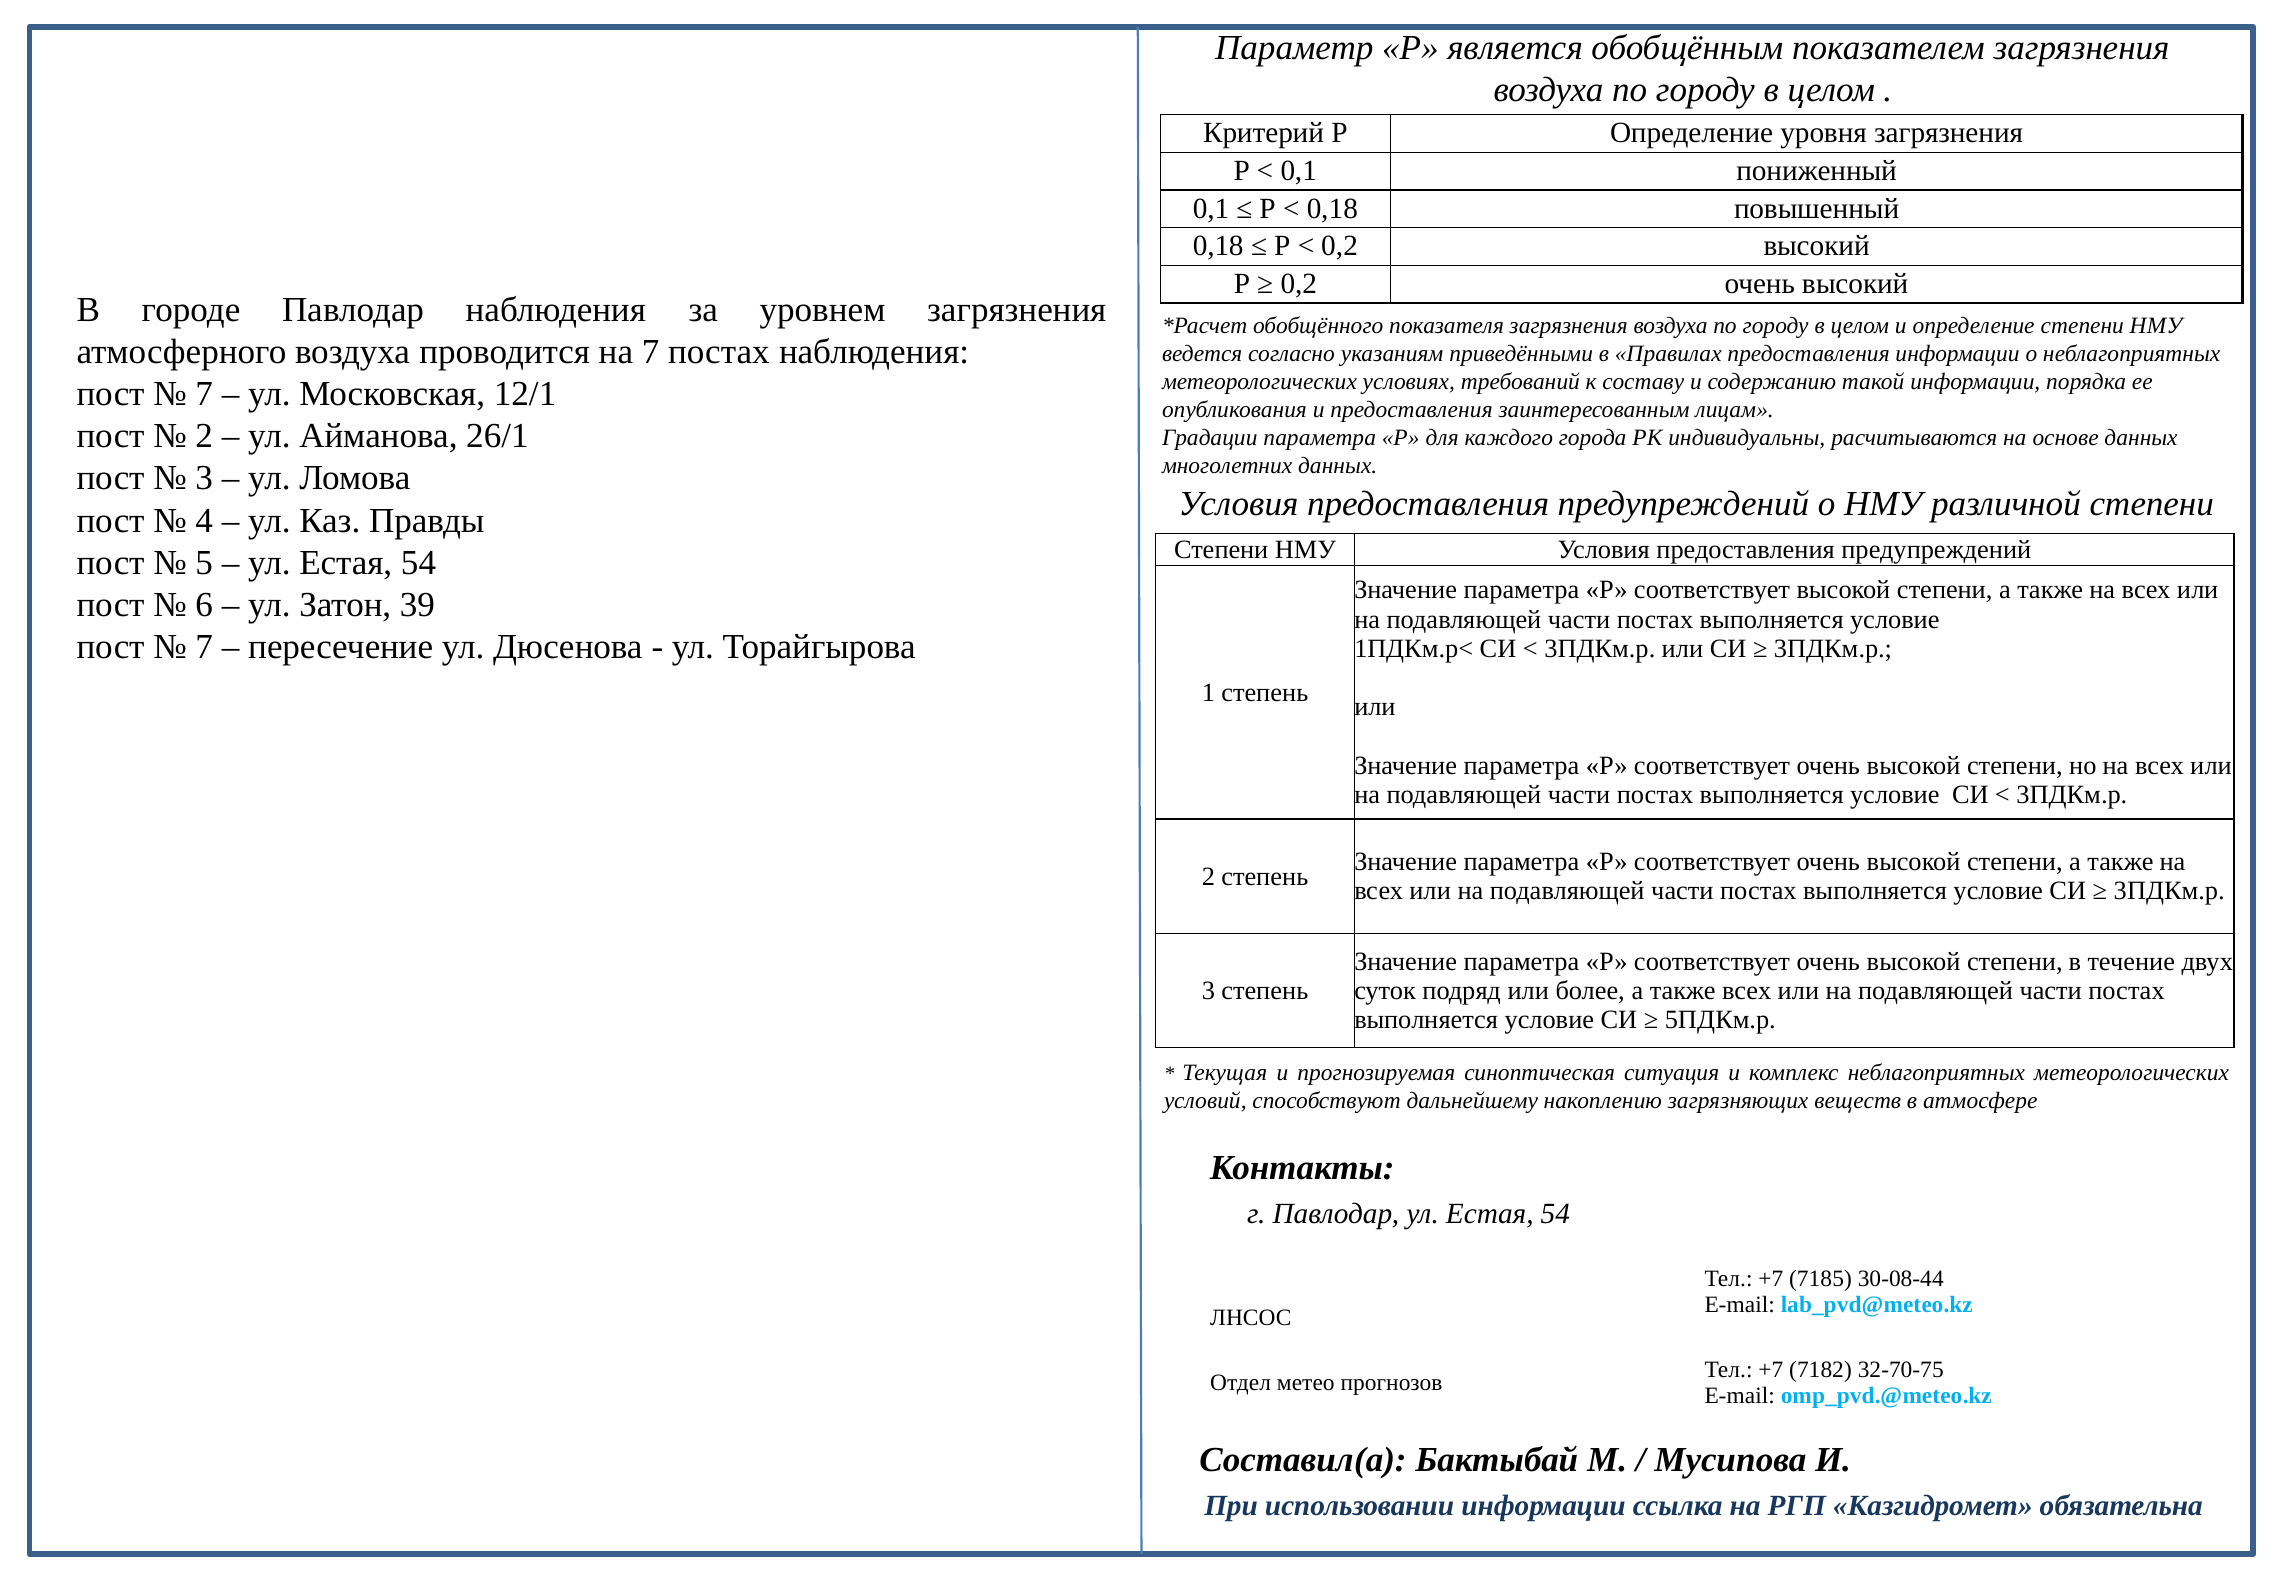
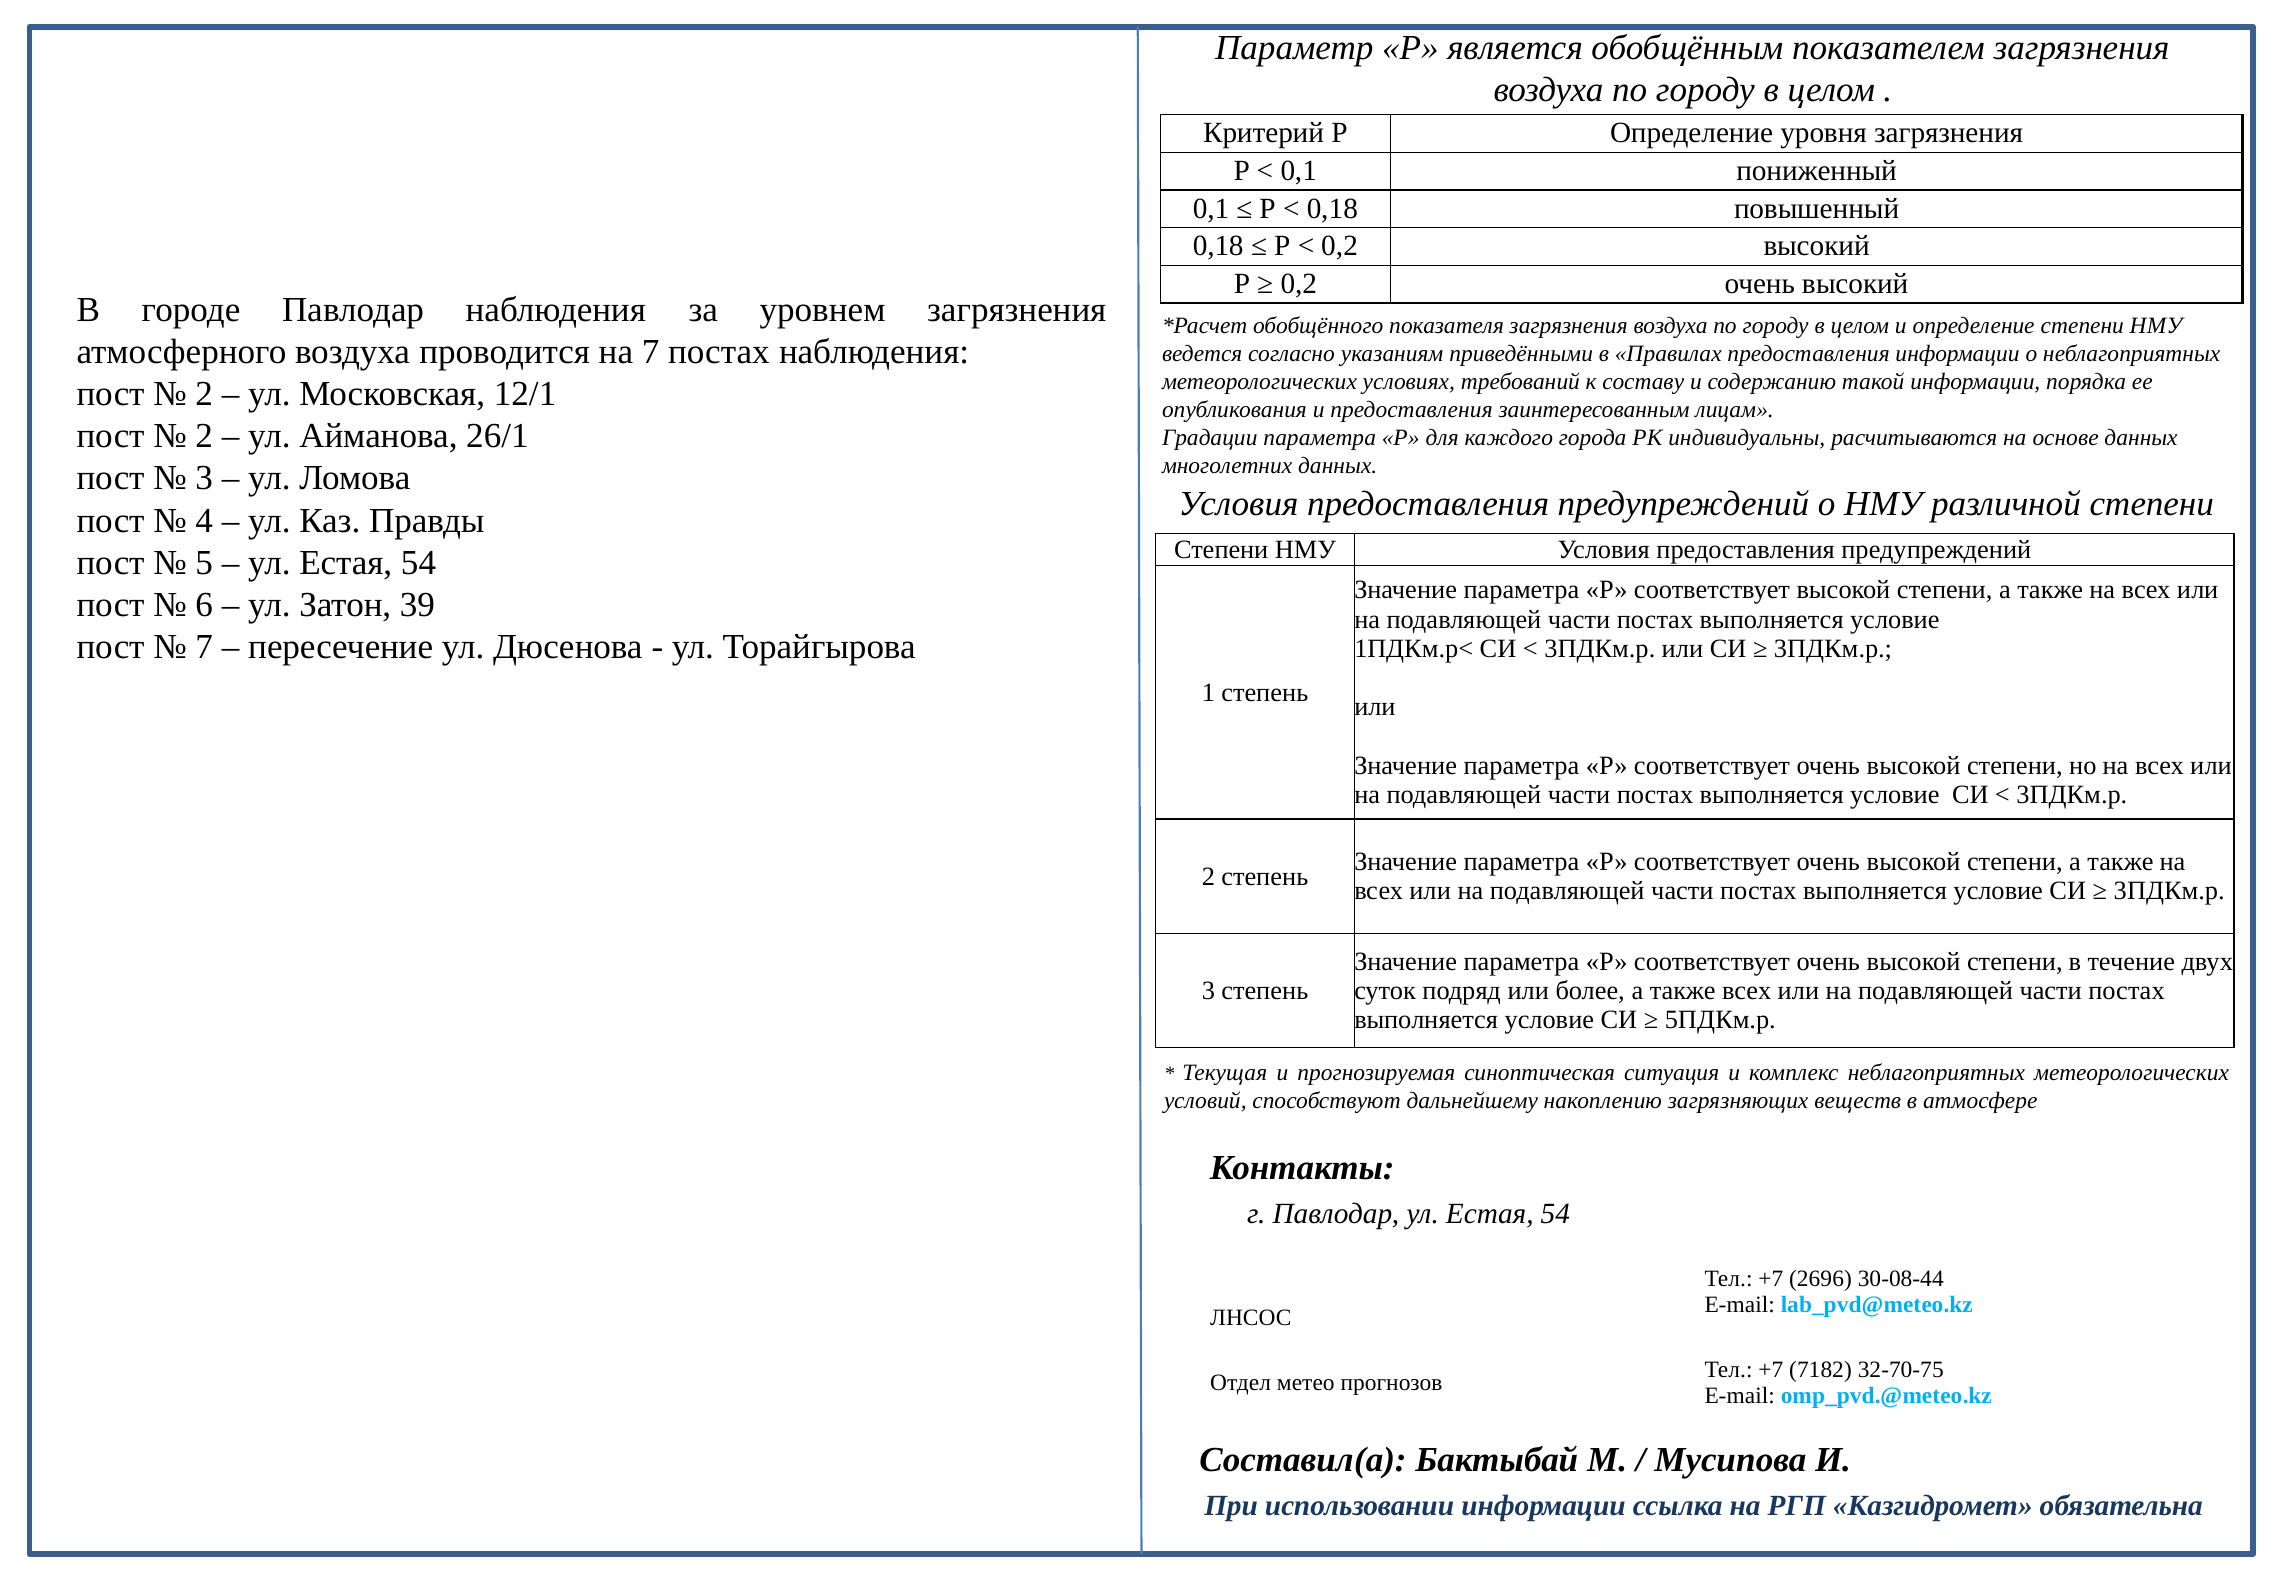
7 at (204, 394): 7 -> 2
7185: 7185 -> 2696
